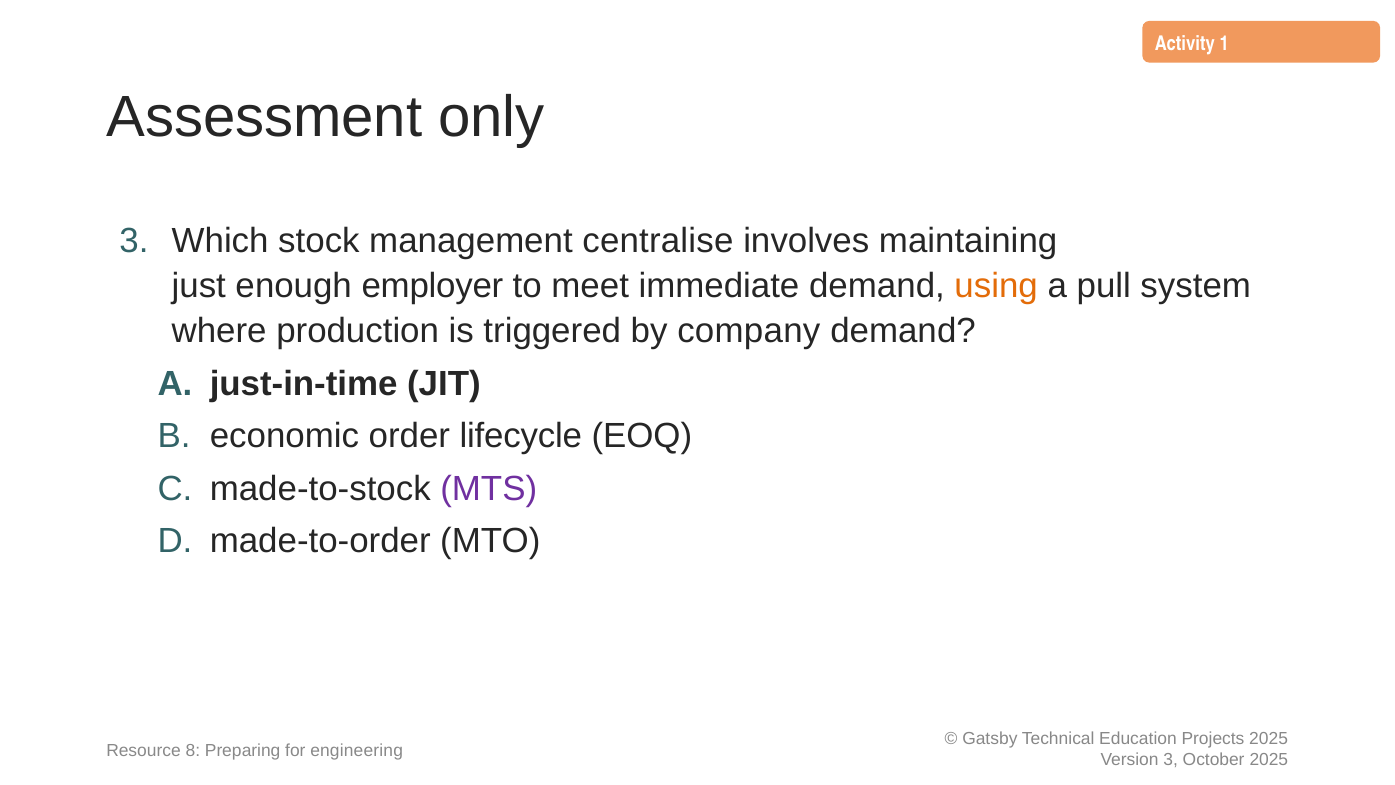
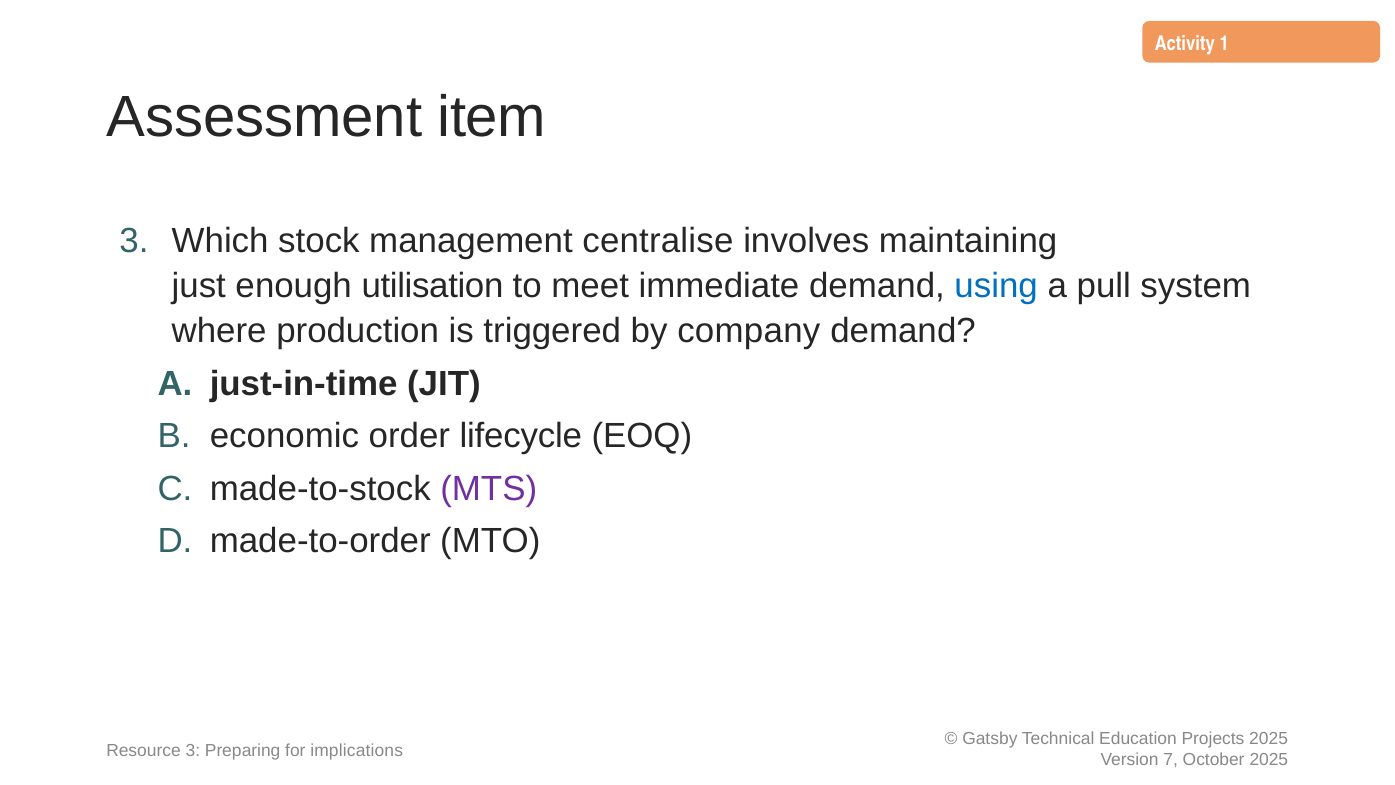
only: only -> item
employer: employer -> utilisation
using colour: orange -> blue
Resource 8: 8 -> 3
engineering: engineering -> implications
3 at (1171, 760): 3 -> 7
